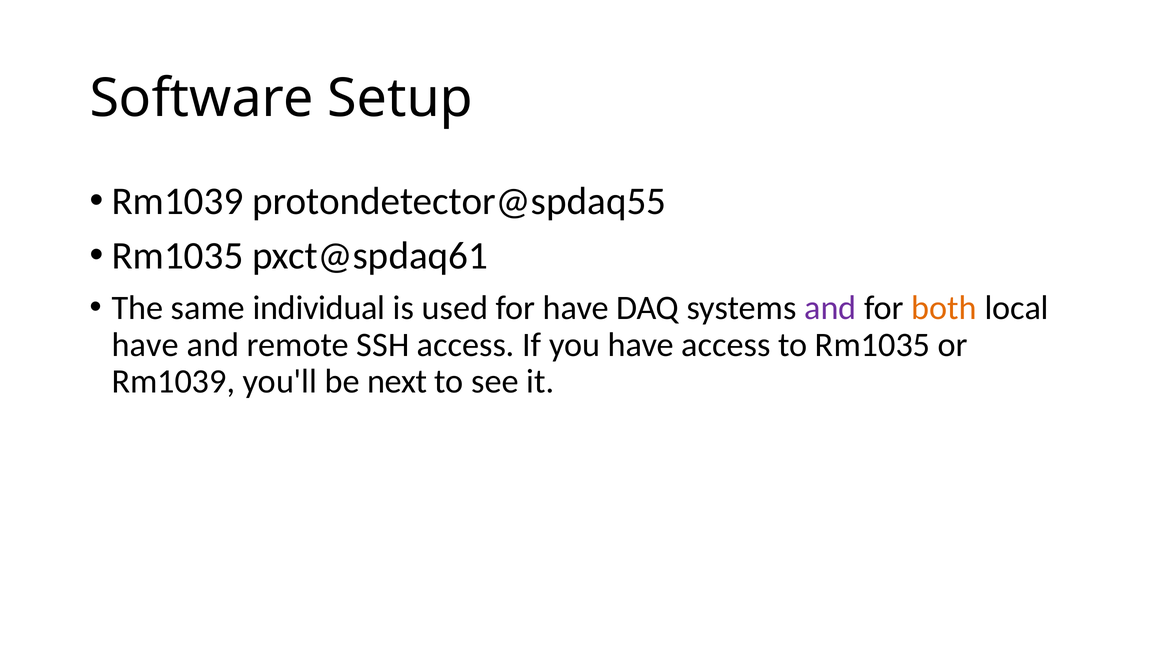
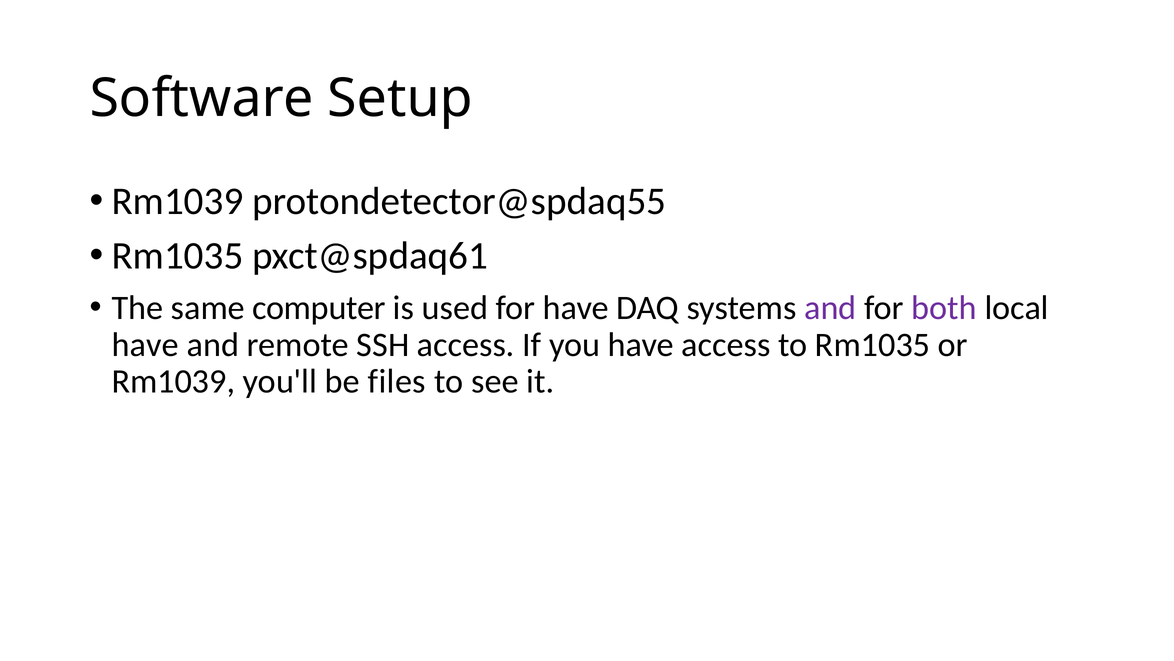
individual: individual -> computer
both colour: orange -> purple
next: next -> files
